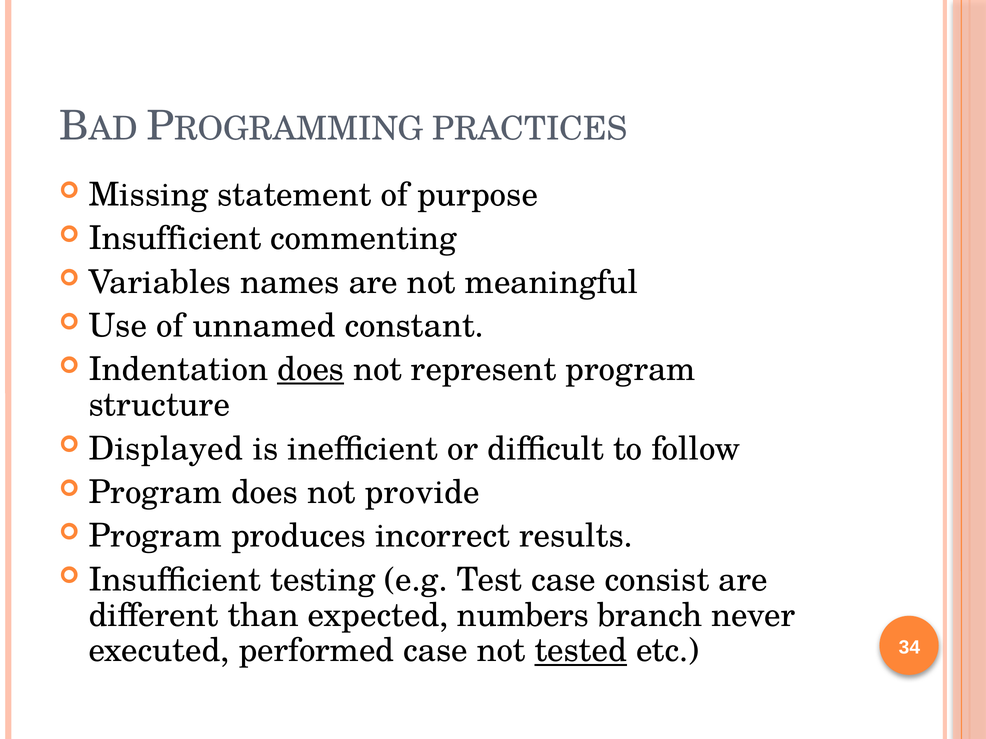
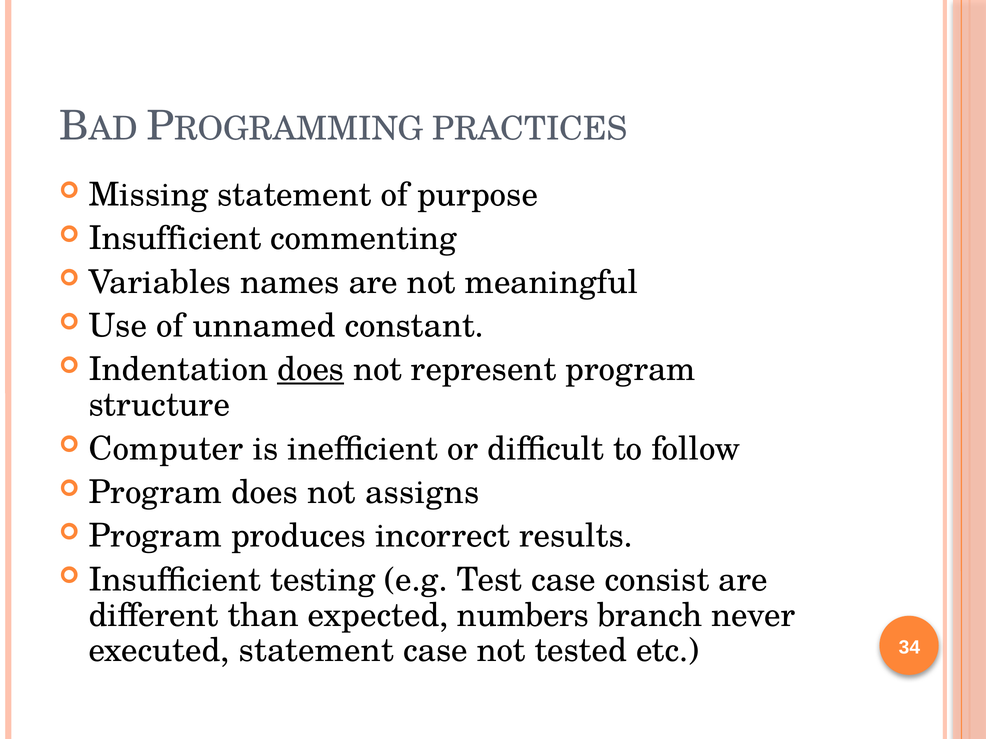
Displayed: Displayed -> Computer
provide: provide -> assigns
executed performed: performed -> statement
tested underline: present -> none
